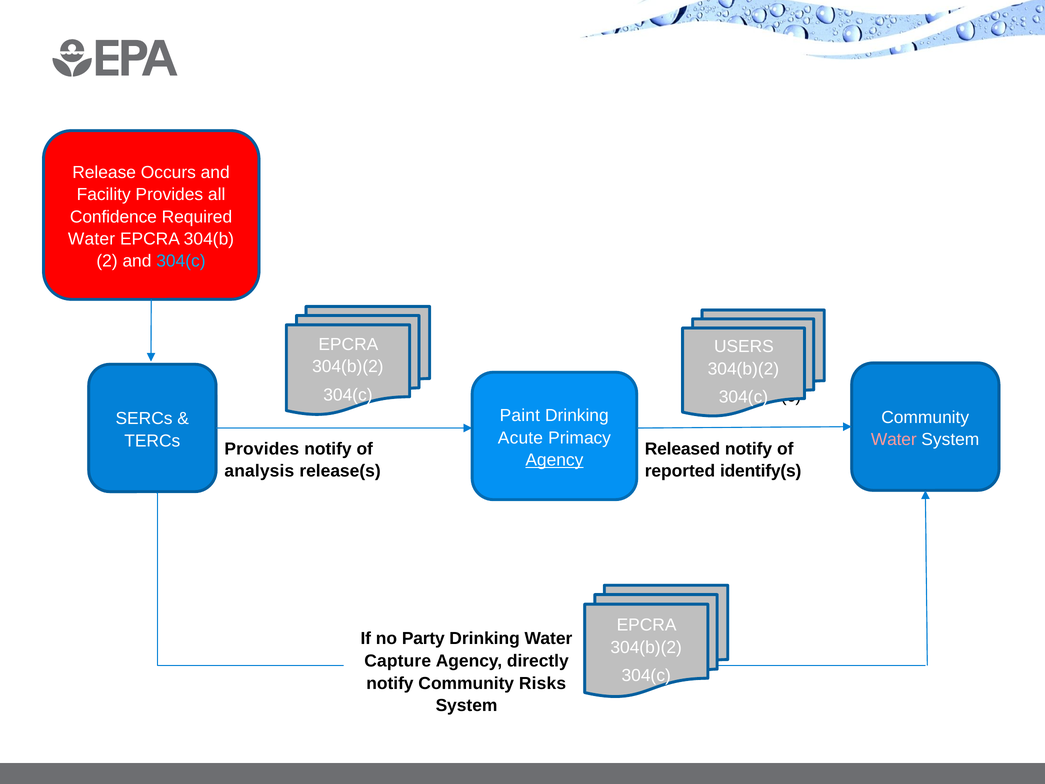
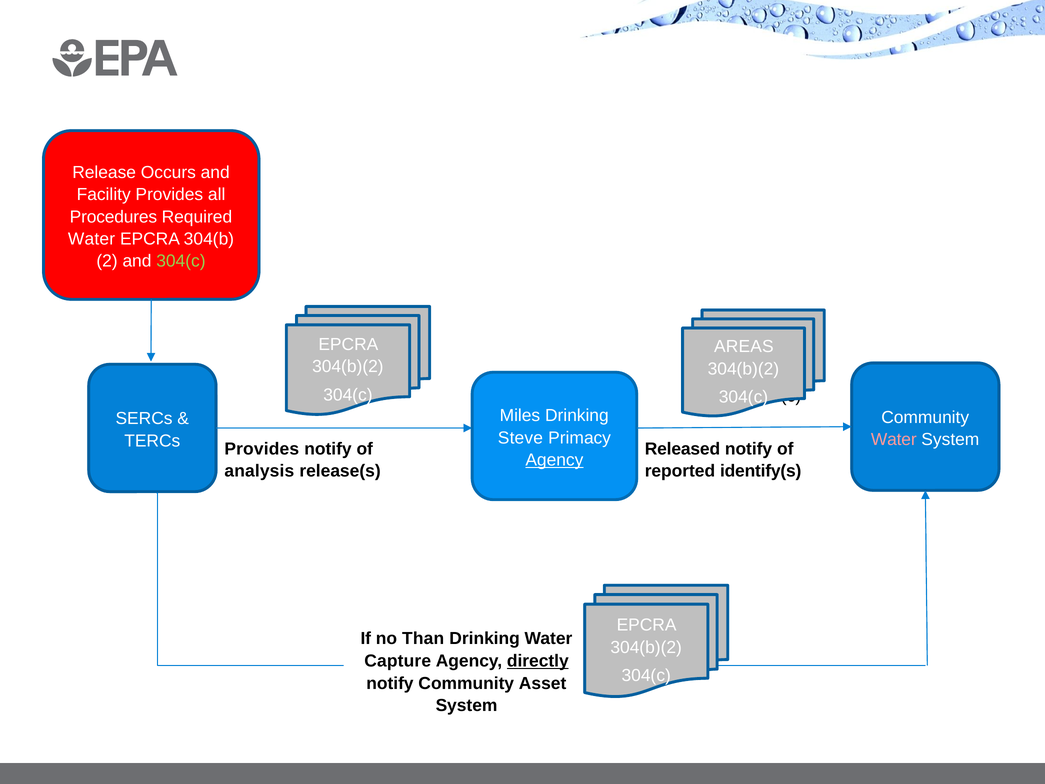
Confidence: Confidence -> Procedures
304(c at (181, 261) colour: light blue -> light green
USERS: USERS -> AREAS
Paint: Paint -> Miles
Acute: Acute -> Steve
Party: Party -> Than
directly underline: none -> present
Risks: Risks -> Asset
